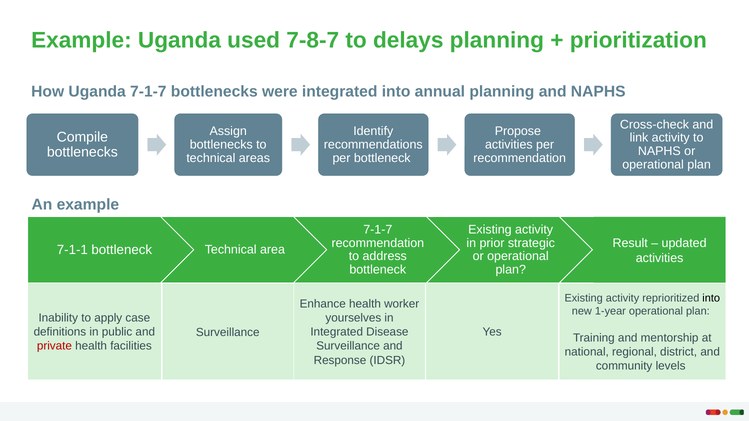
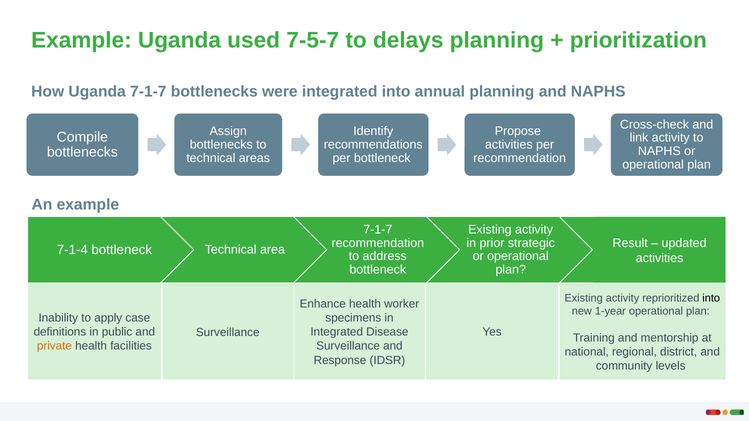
7-8-7: 7-8-7 -> 7-5-7
7-1-1: 7-1-1 -> 7-1-4
yourselves: yourselves -> specimens
private colour: red -> orange
